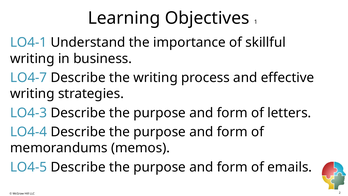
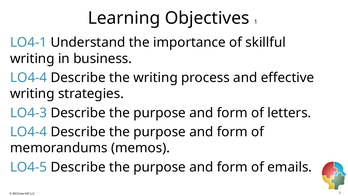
LO4-7 at (29, 78): LO4-7 -> LO4-4
